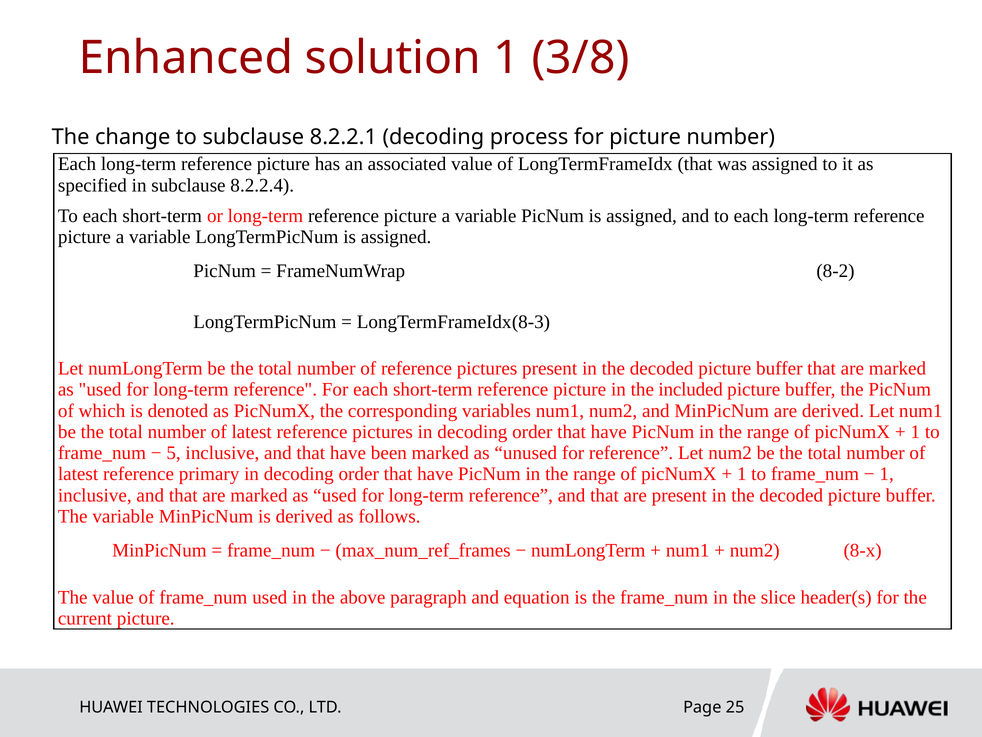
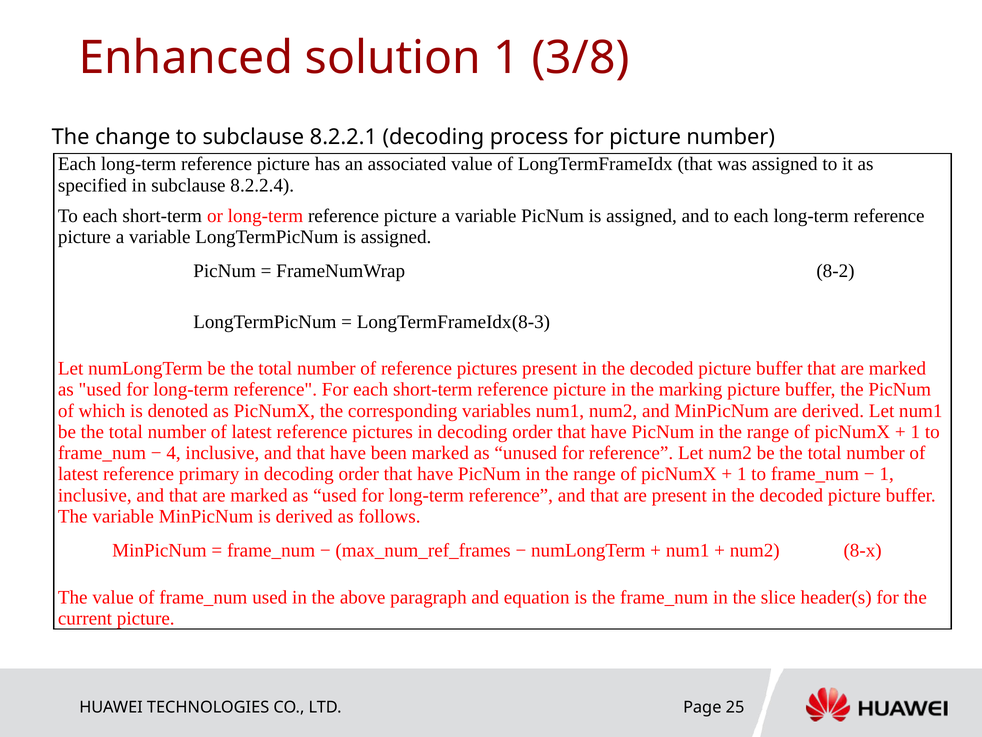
included: included -> marking
5: 5 -> 4
